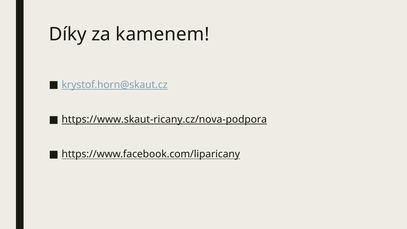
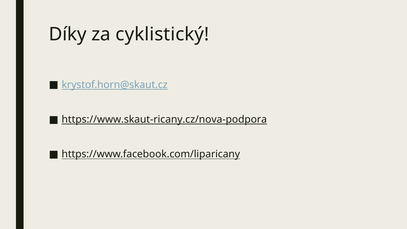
kamenem: kamenem -> cyklistický
